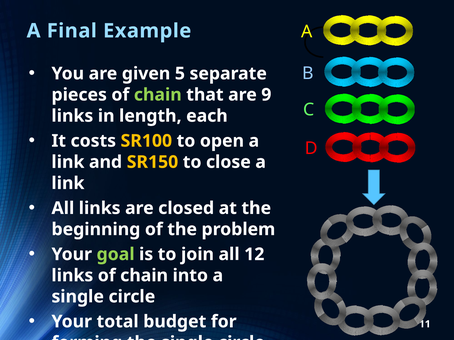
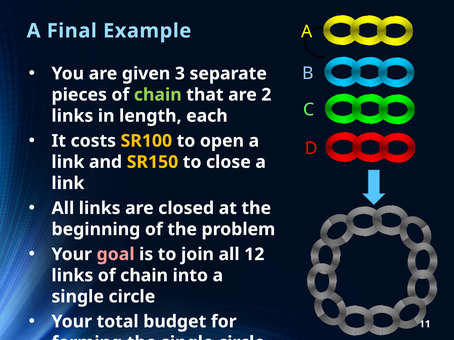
5: 5 -> 3
9: 9 -> 2
goal colour: light green -> pink
